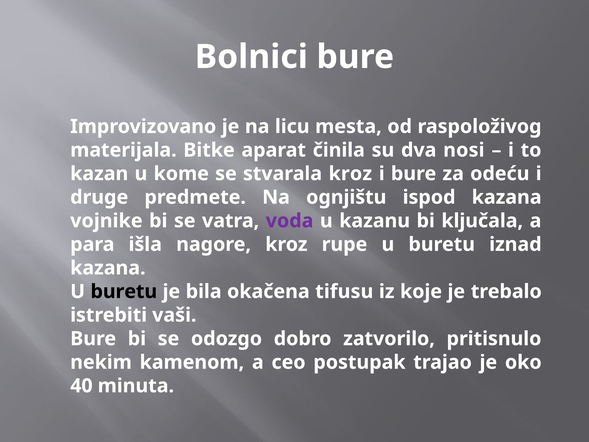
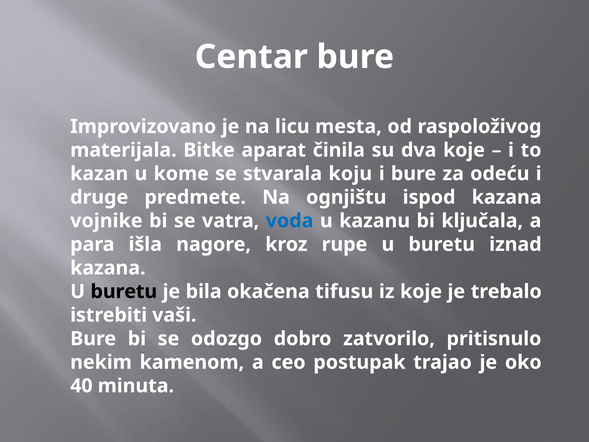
Bolnici: Bolnici -> Centar
dva nosi: nosi -> koje
stvarala kroz: kroz -> koju
voda colour: purple -> blue
